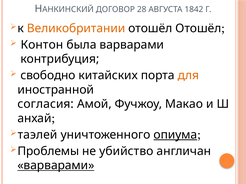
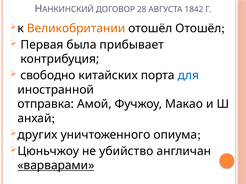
Контон: Контон -> Первая
была варварами: варварами -> прибывает
для colour: orange -> blue
согласия: согласия -> отправка
таэлей: таэлей -> других
опиума underline: present -> none
Проблемы: Проблемы -> Цюньчжоу
